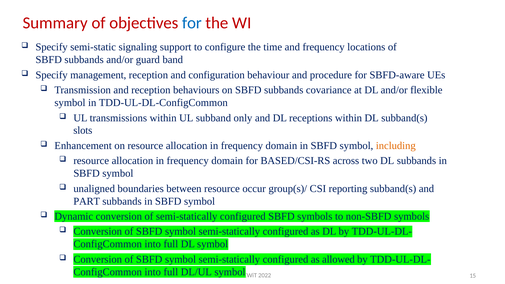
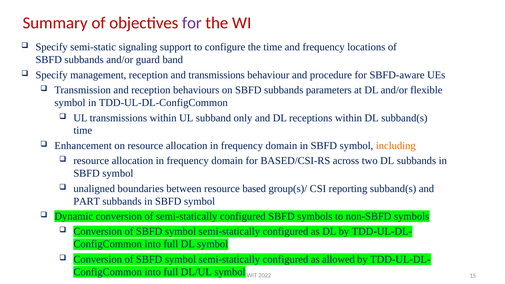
for at (192, 23) colour: blue -> purple
and configuration: configuration -> transmissions
covariance: covariance -> parameters
slots at (83, 131): slots -> time
occur: occur -> based
